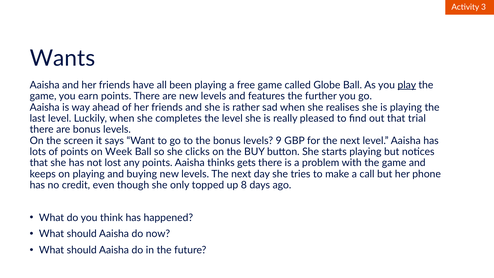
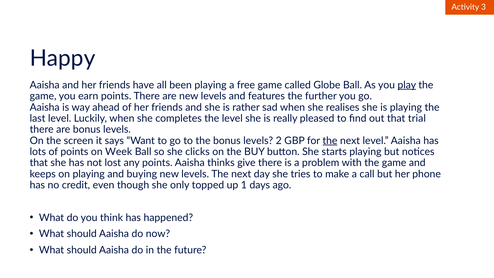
Wants: Wants -> Happy
9: 9 -> 2
the at (330, 141) underline: none -> present
gets: gets -> give
8: 8 -> 1
